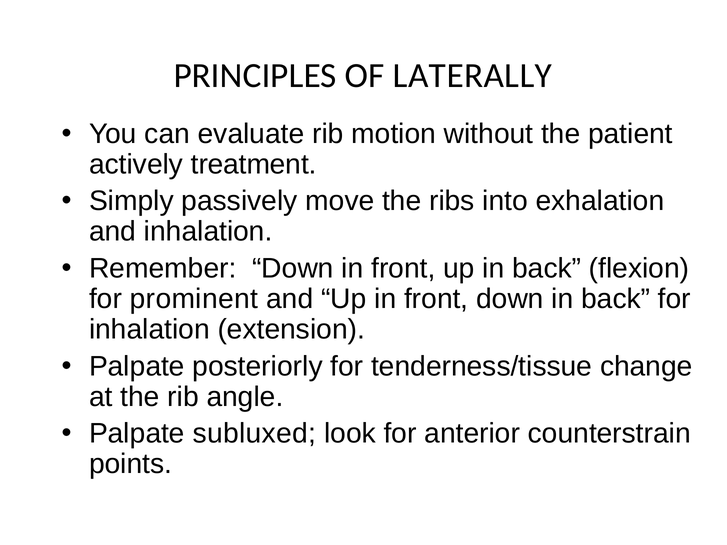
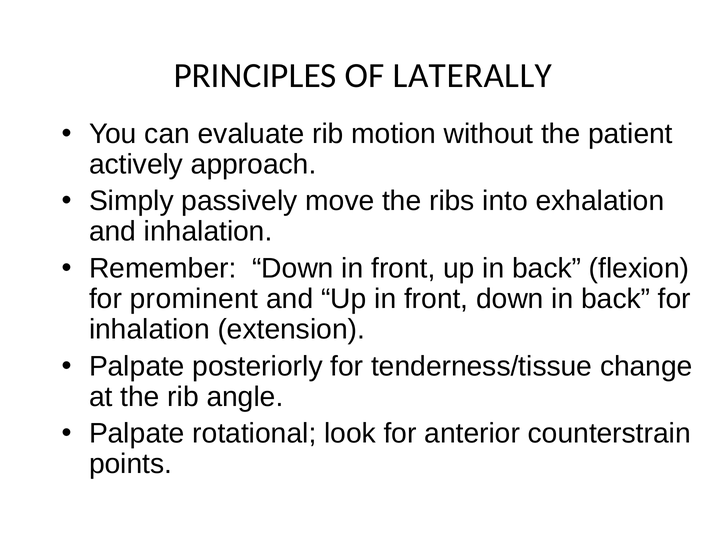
treatment: treatment -> approach
subluxed: subluxed -> rotational
